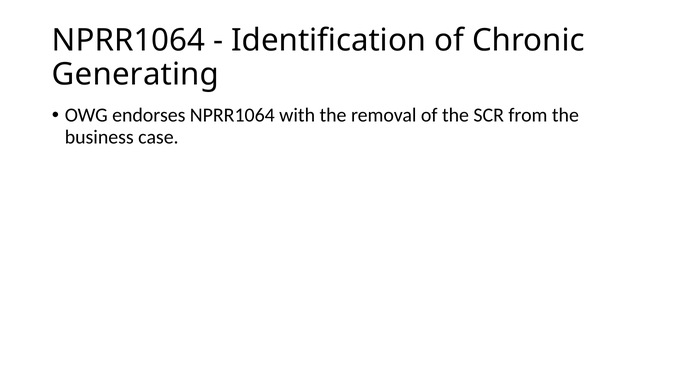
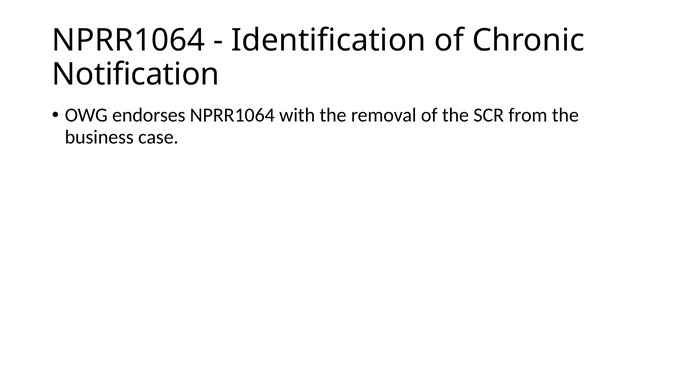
Generating: Generating -> Notification
